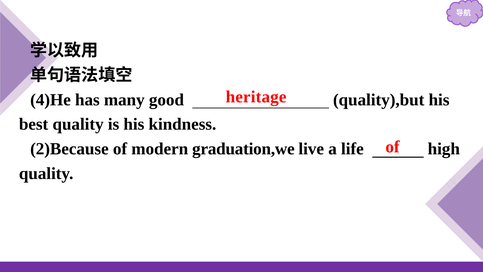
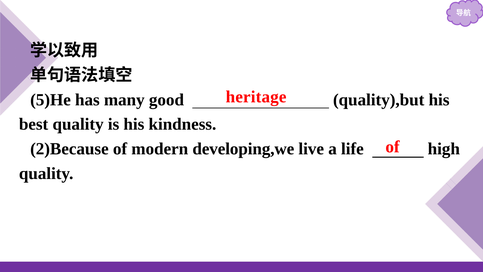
4)He: 4)He -> 5)He
graduation,we: graduation,we -> developing,we
